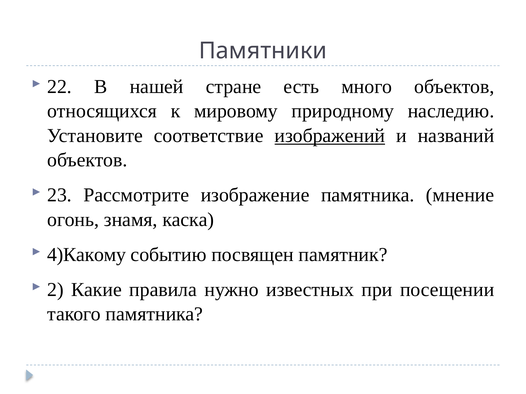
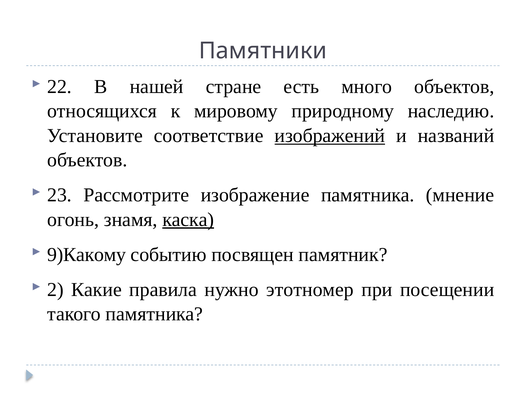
каска underline: none -> present
4)Какому: 4)Какому -> 9)Какому
известных: известных -> этотномер
